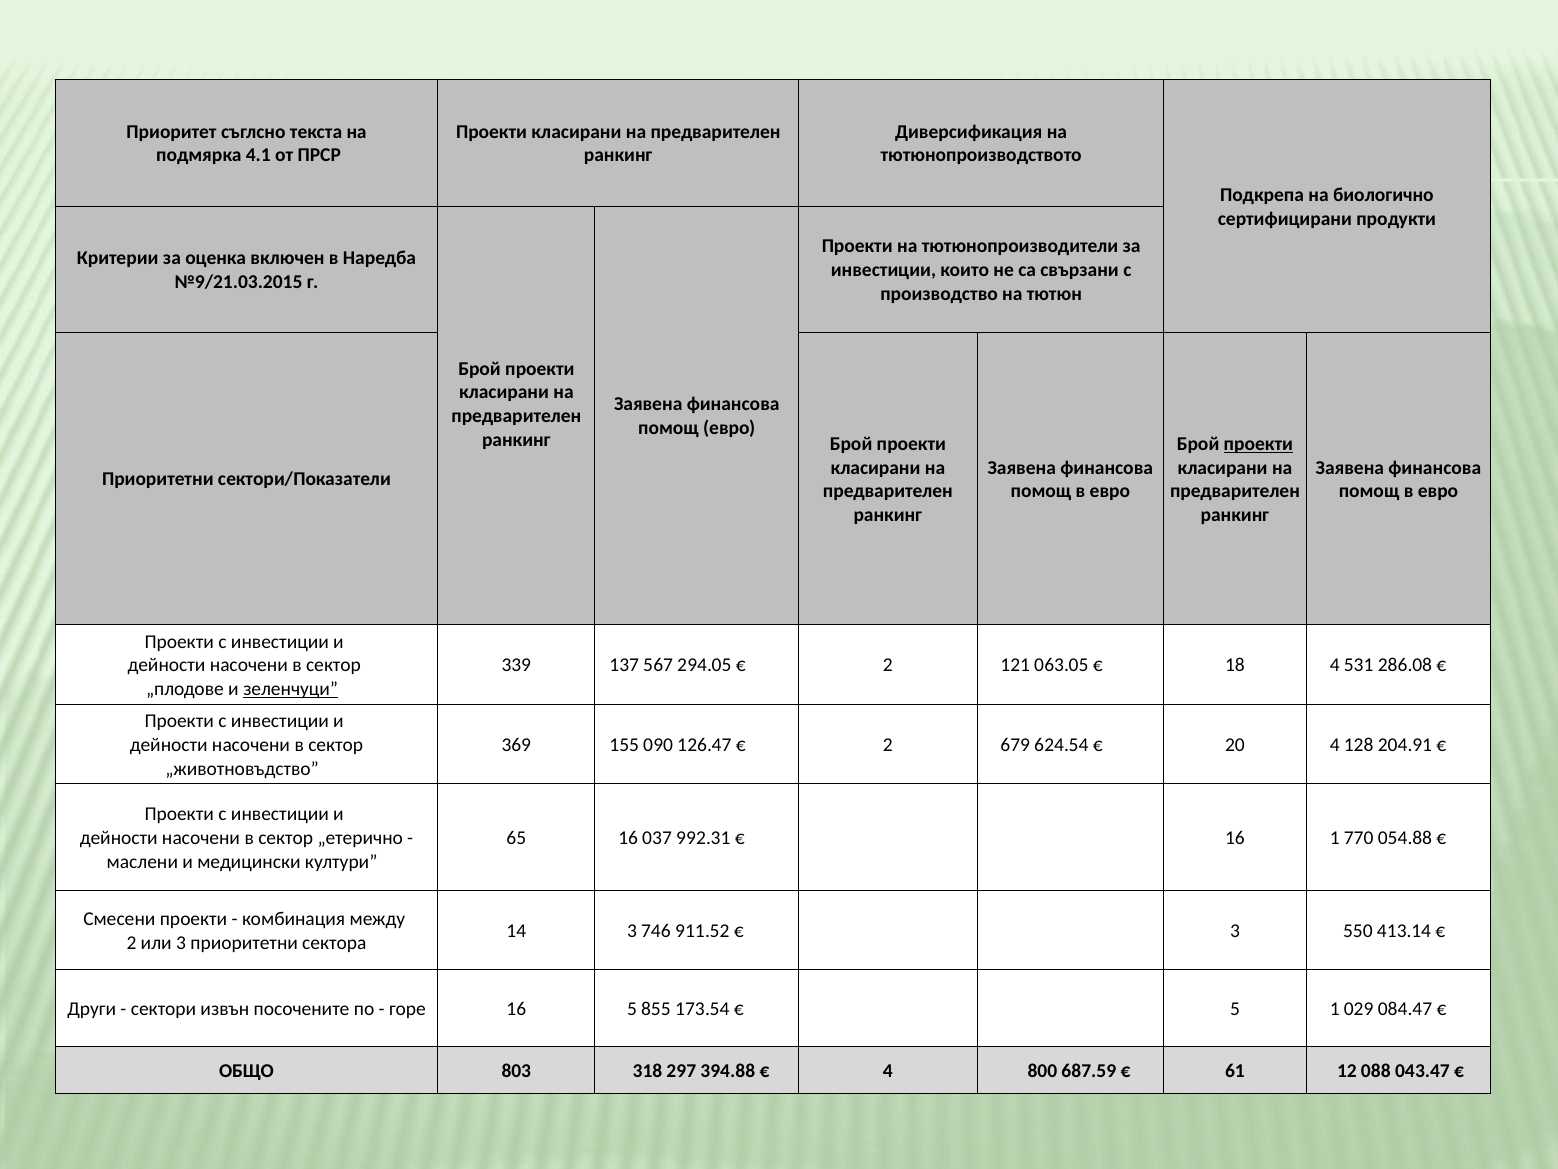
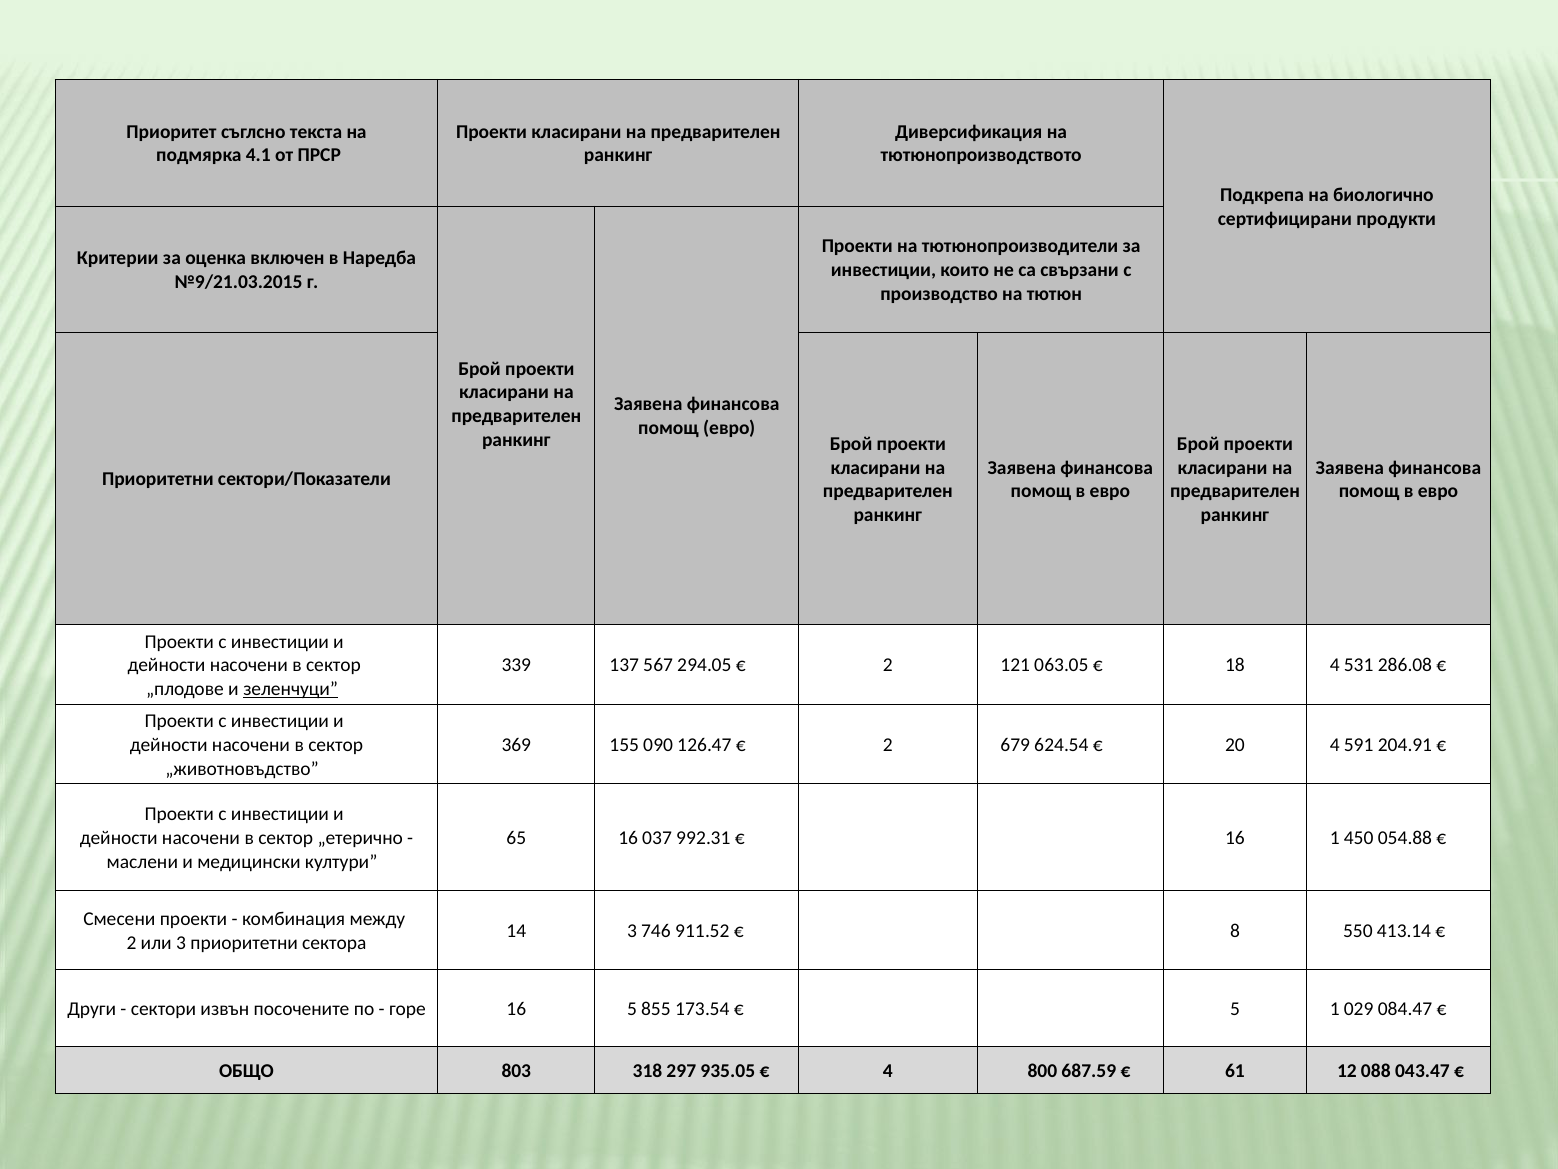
проекти at (1258, 444) underline: present -> none
128: 128 -> 591
770: 770 -> 450
3 at (1235, 931): 3 -> 8
394.88: 394.88 -> 935.05
